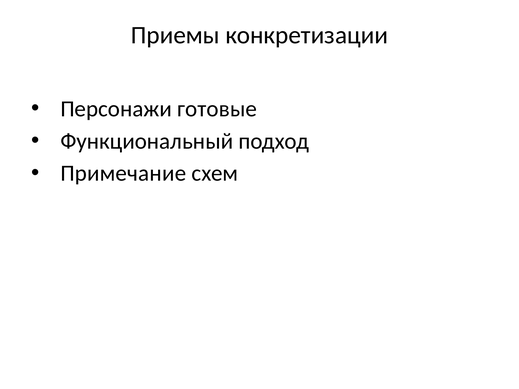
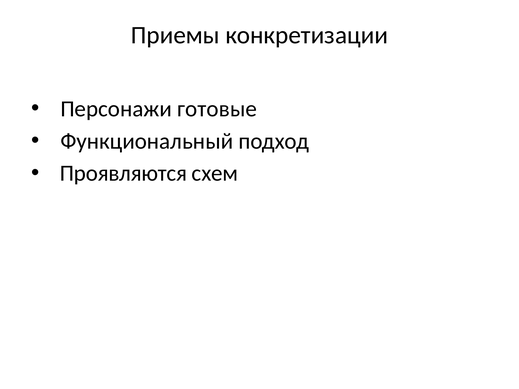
Примечание: Примечание -> Проявляются
